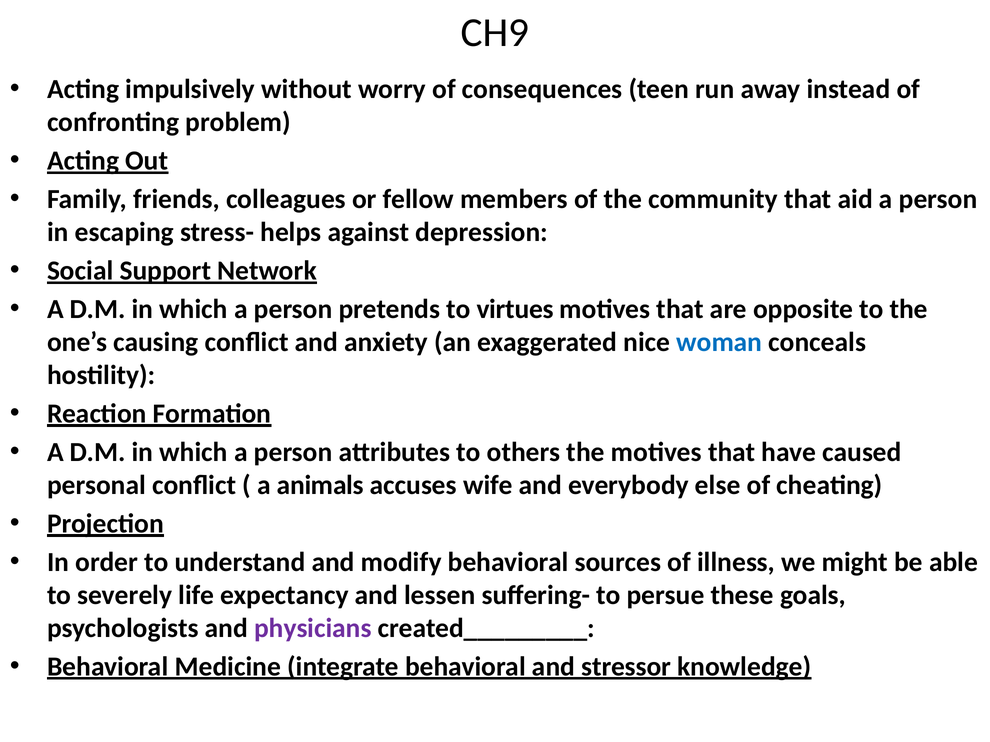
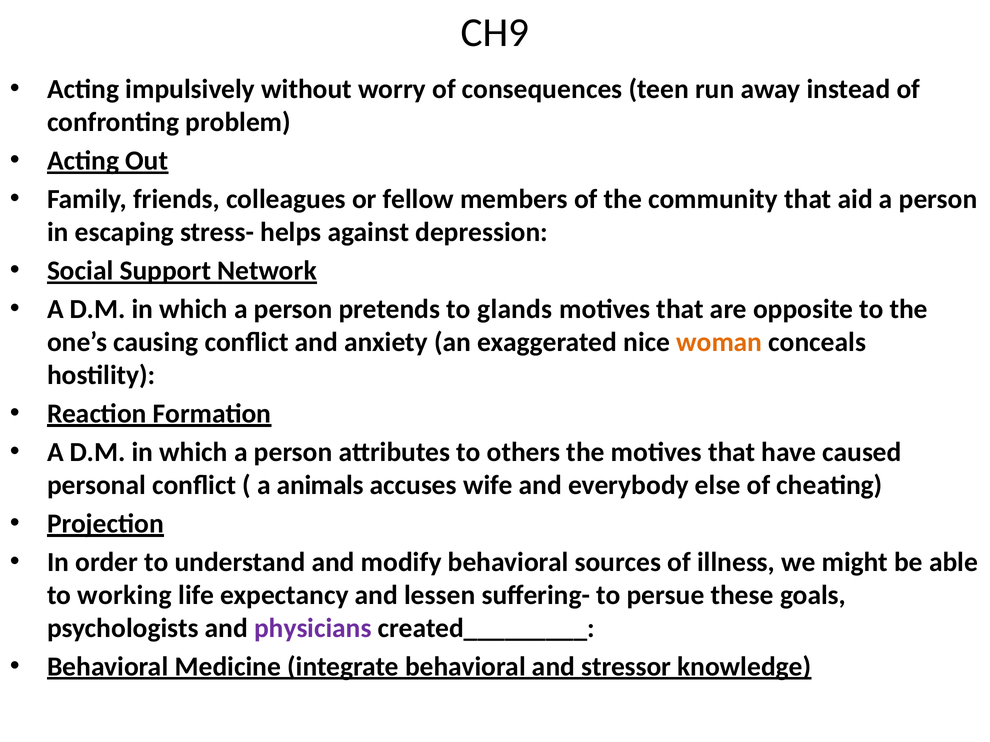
virtues: virtues -> glands
woman colour: blue -> orange
severely: severely -> working
